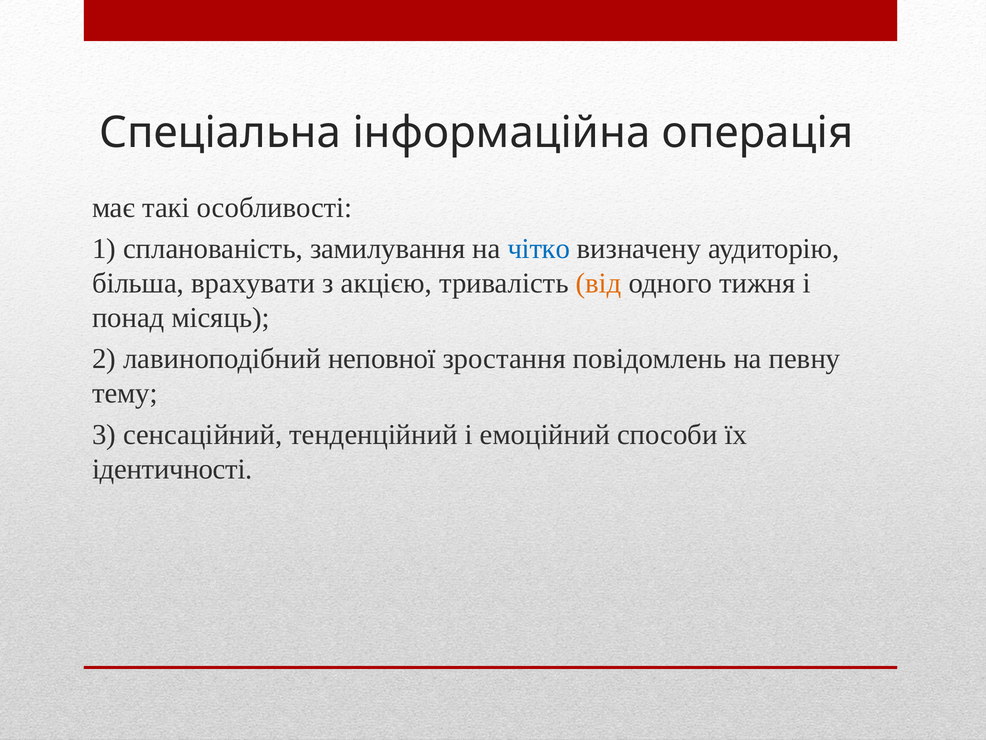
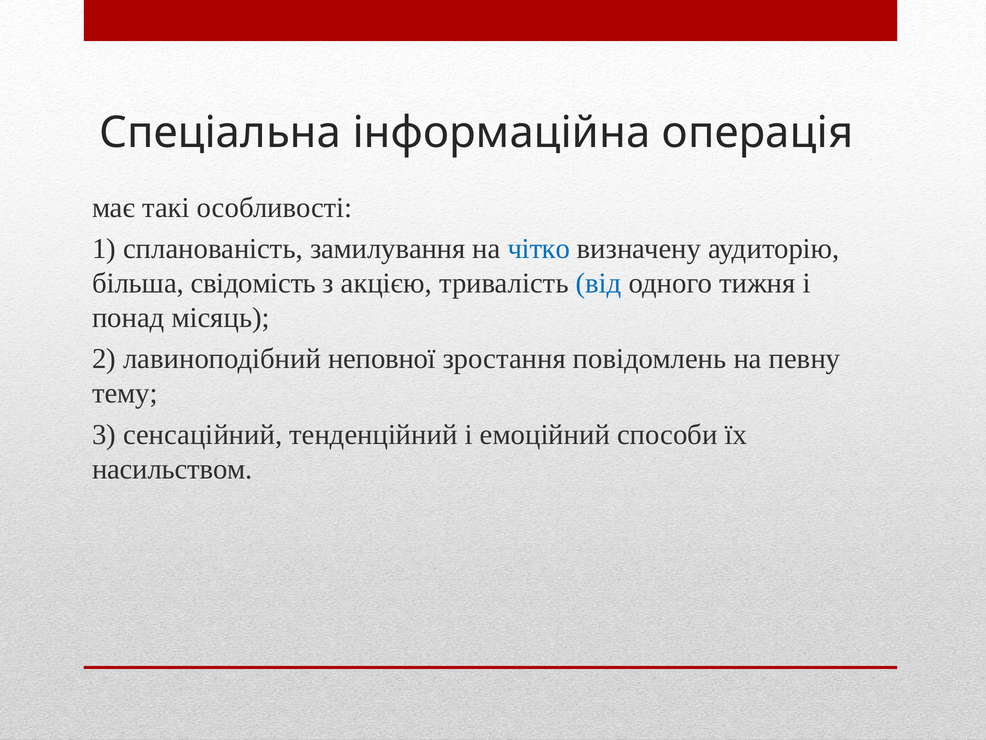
врахувати: врахувати -> свідомість
від colour: orange -> blue
ідентичності: ідентичності -> насильством
